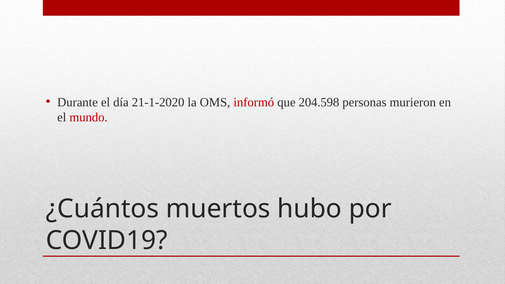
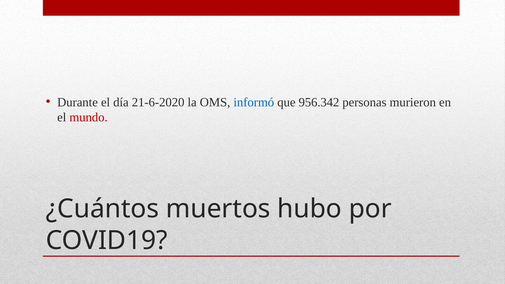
21-1-2020: 21-1-2020 -> 21-6-2020
informó colour: red -> blue
204.598: 204.598 -> 956.342
